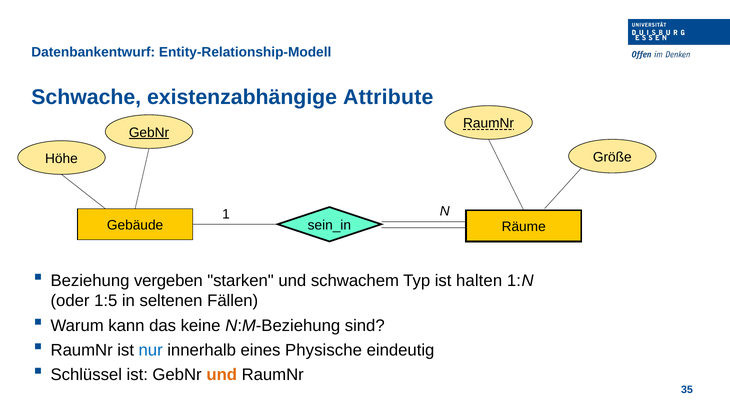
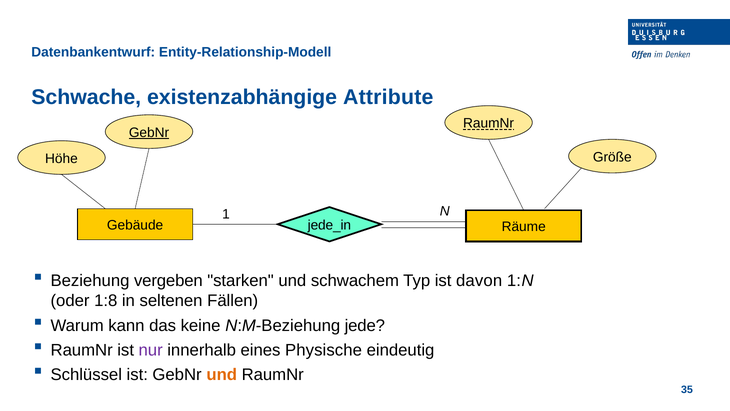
sein_in: sein_in -> jede_in
halten: halten -> davon
1:5: 1:5 -> 1:8
sind: sind -> jede
nur colour: blue -> purple
